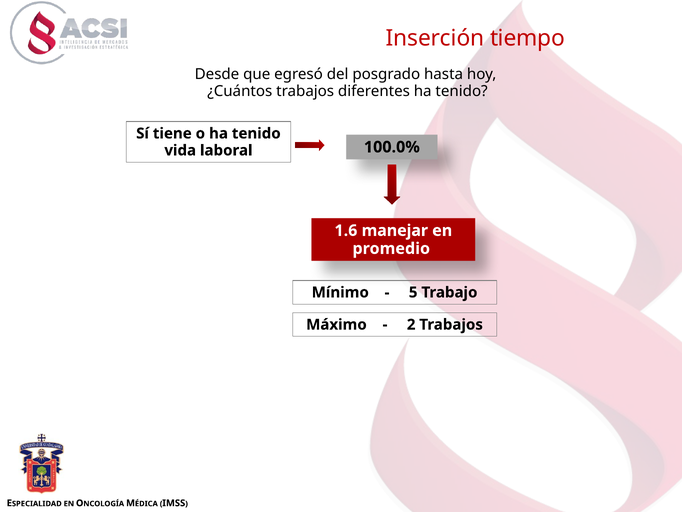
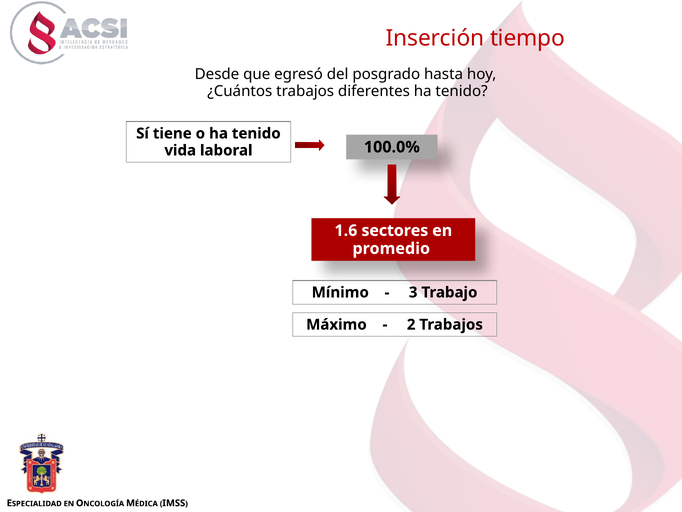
manejar: manejar -> sectores
5: 5 -> 3
